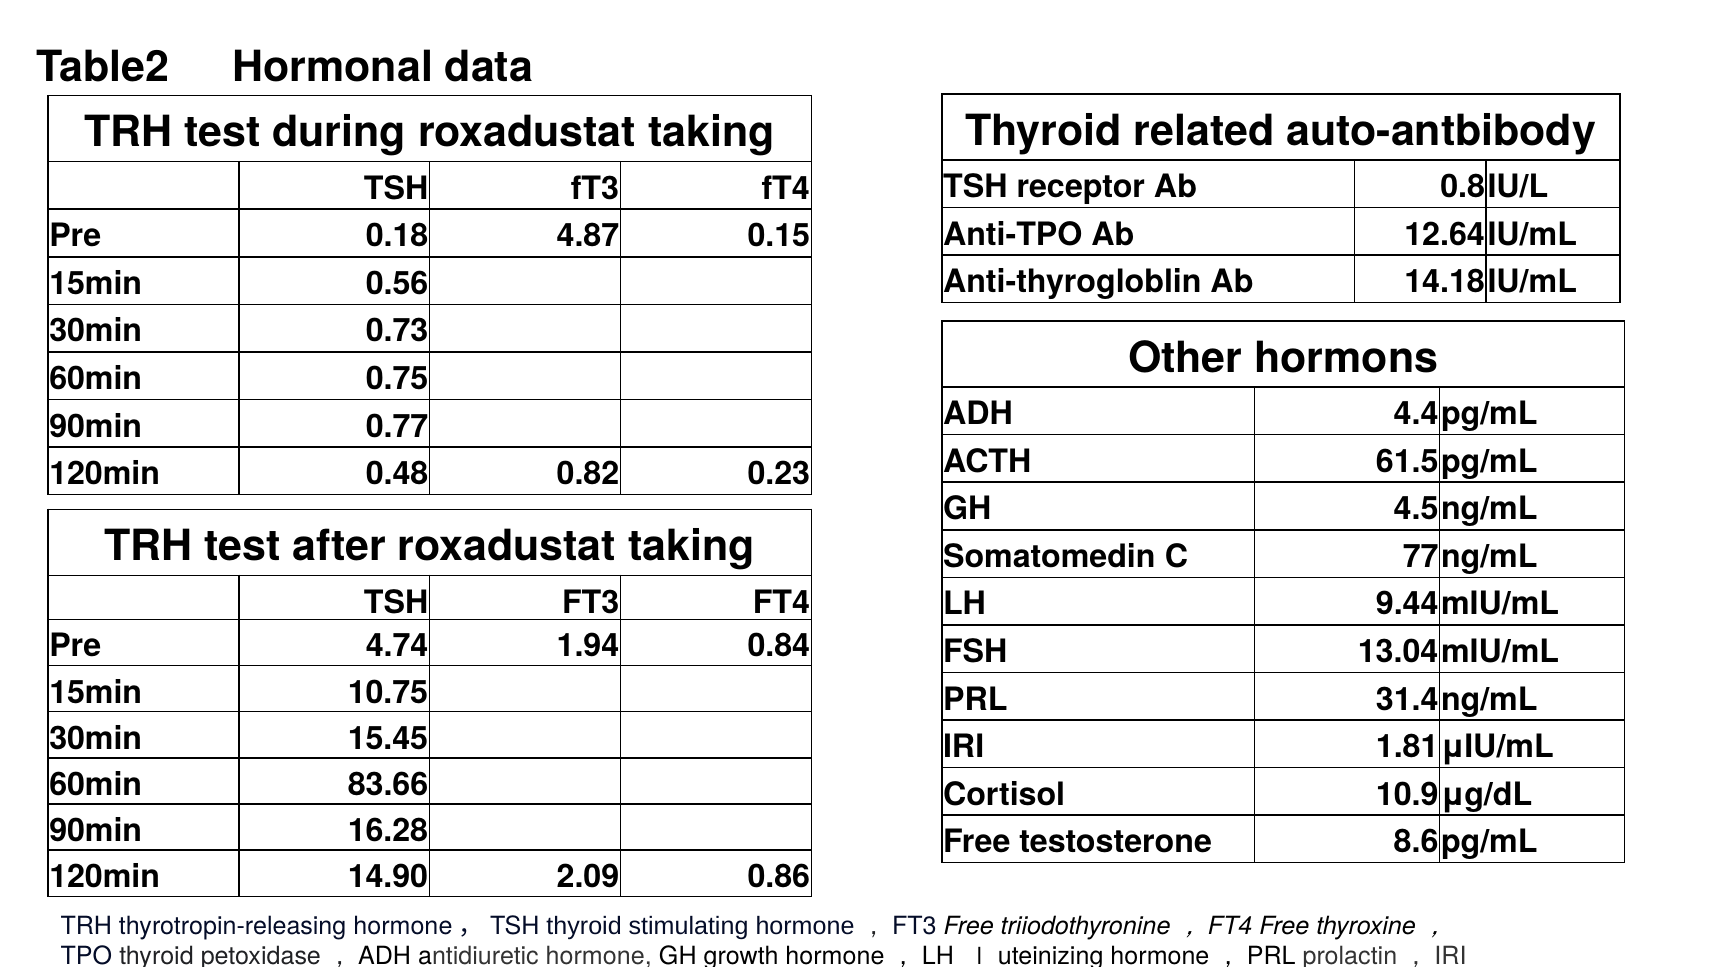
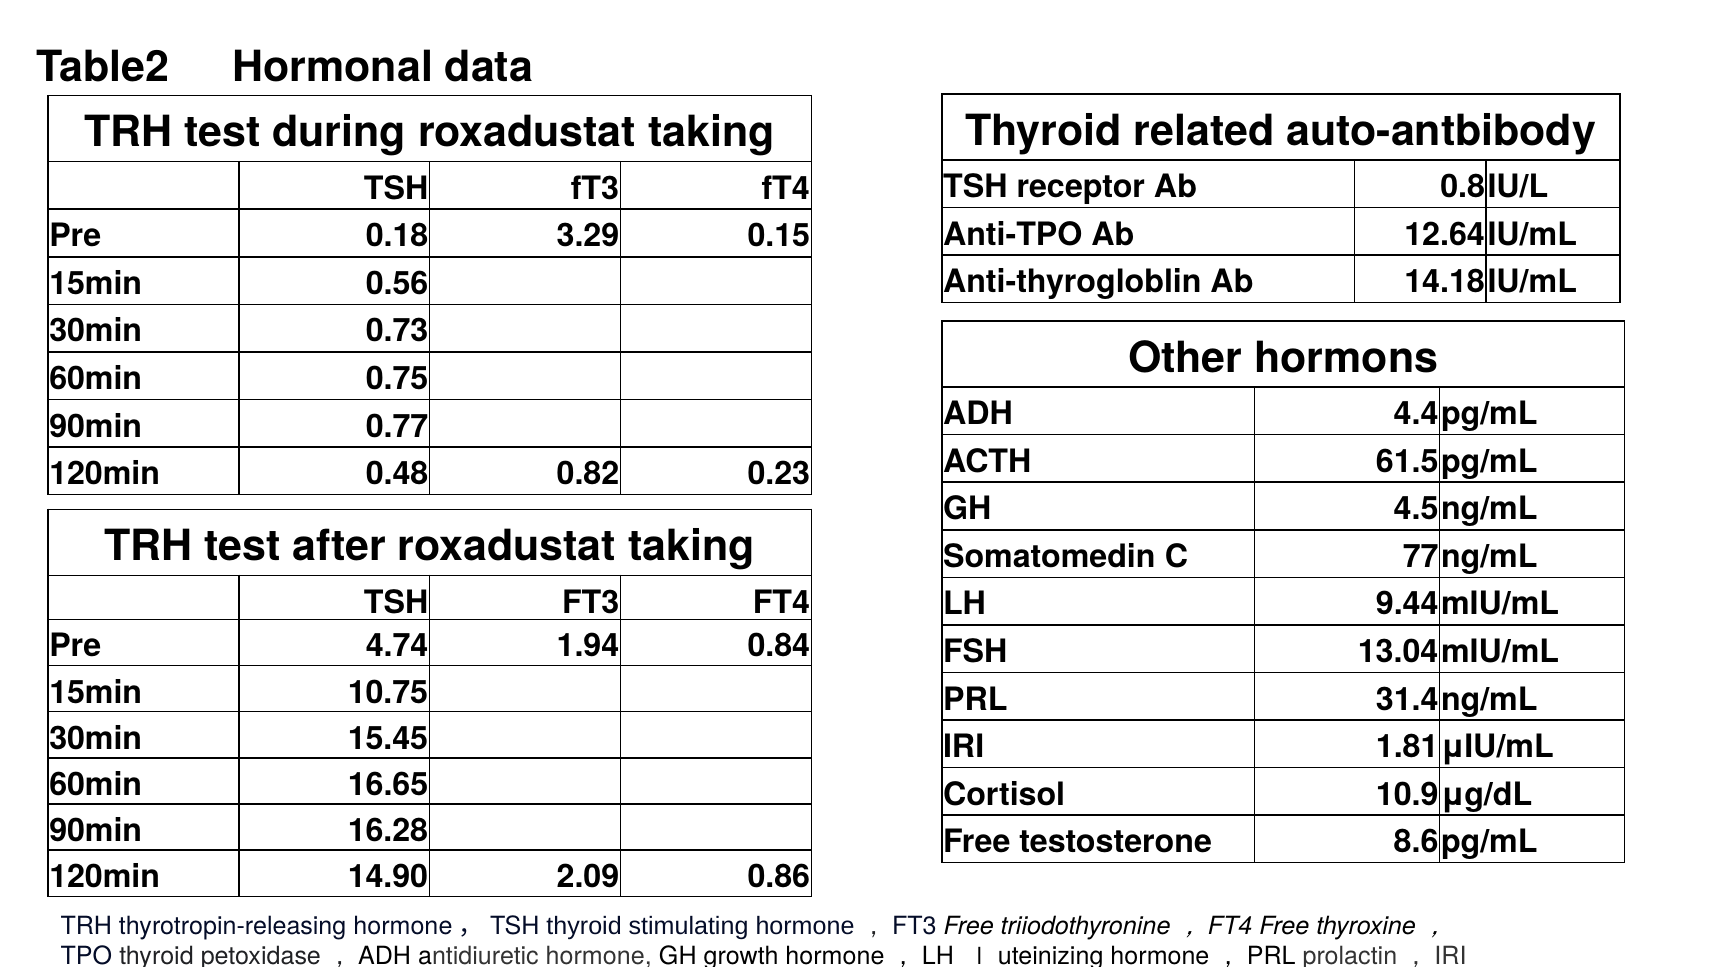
4.87: 4.87 -> 3.29
83.66: 83.66 -> 16.65
